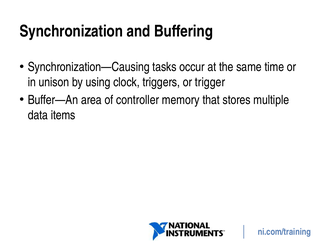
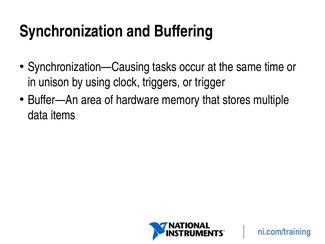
controller: controller -> hardware
